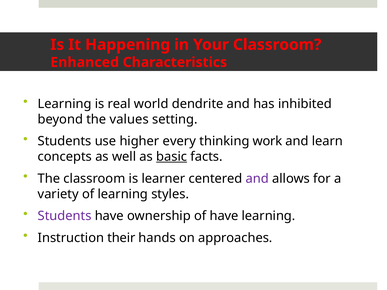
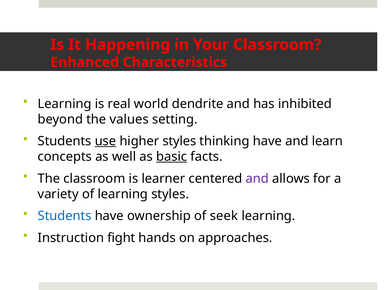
use underline: none -> present
higher every: every -> styles
thinking work: work -> have
Students at (65, 216) colour: purple -> blue
of have: have -> seek
their: their -> fight
